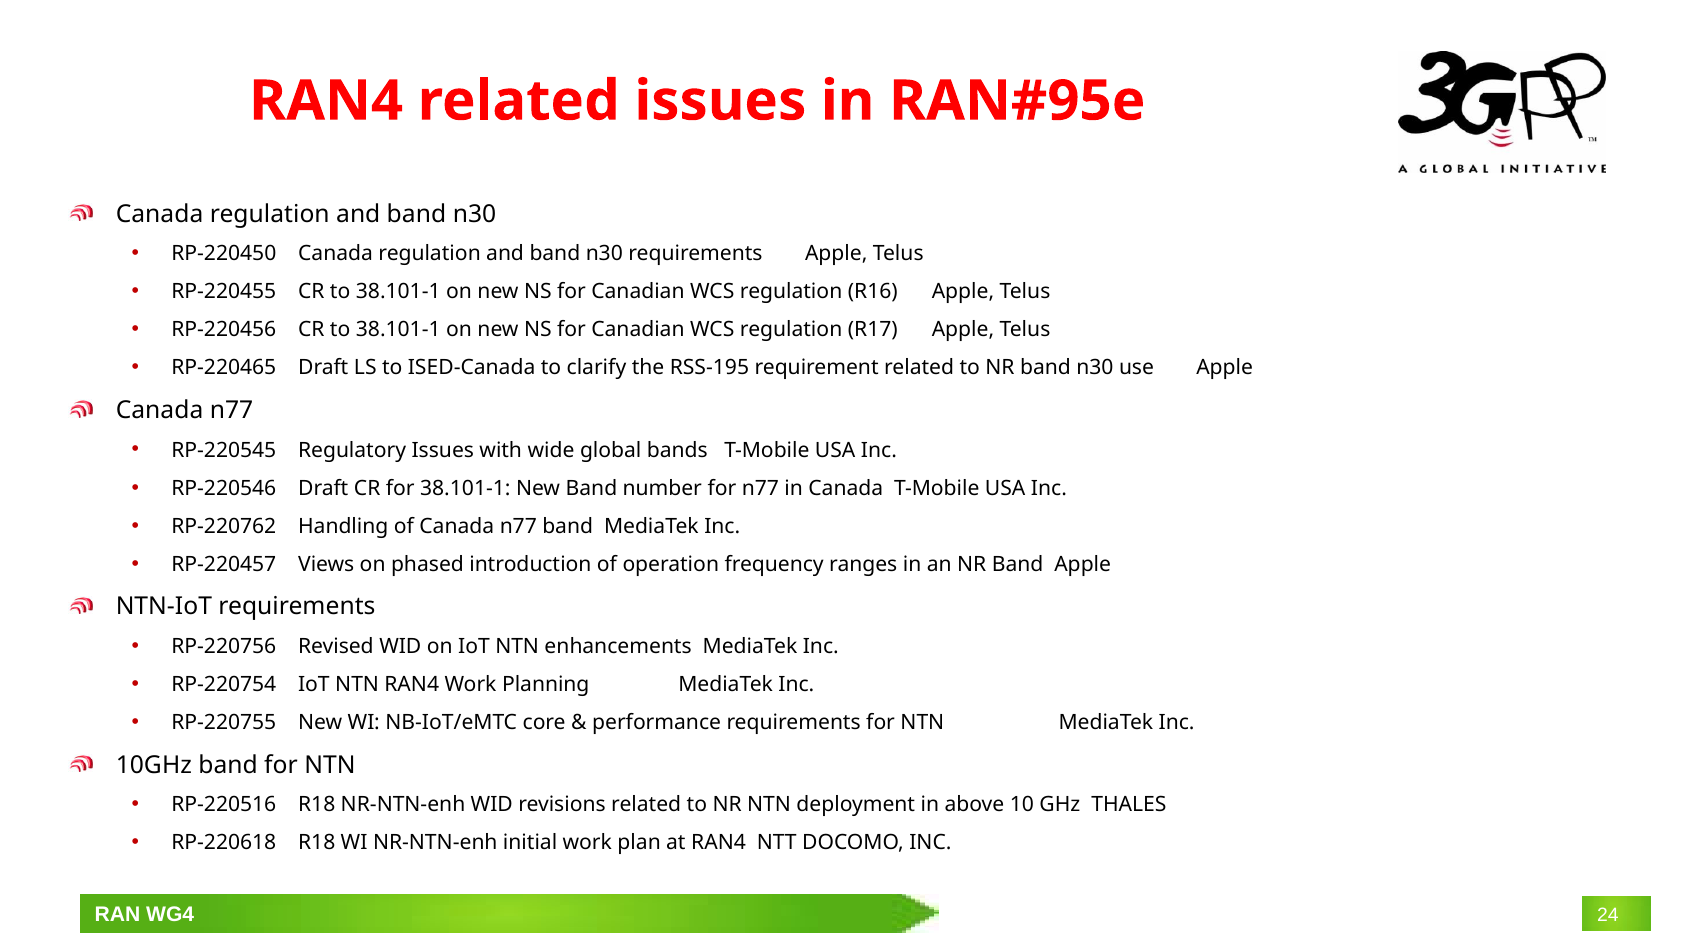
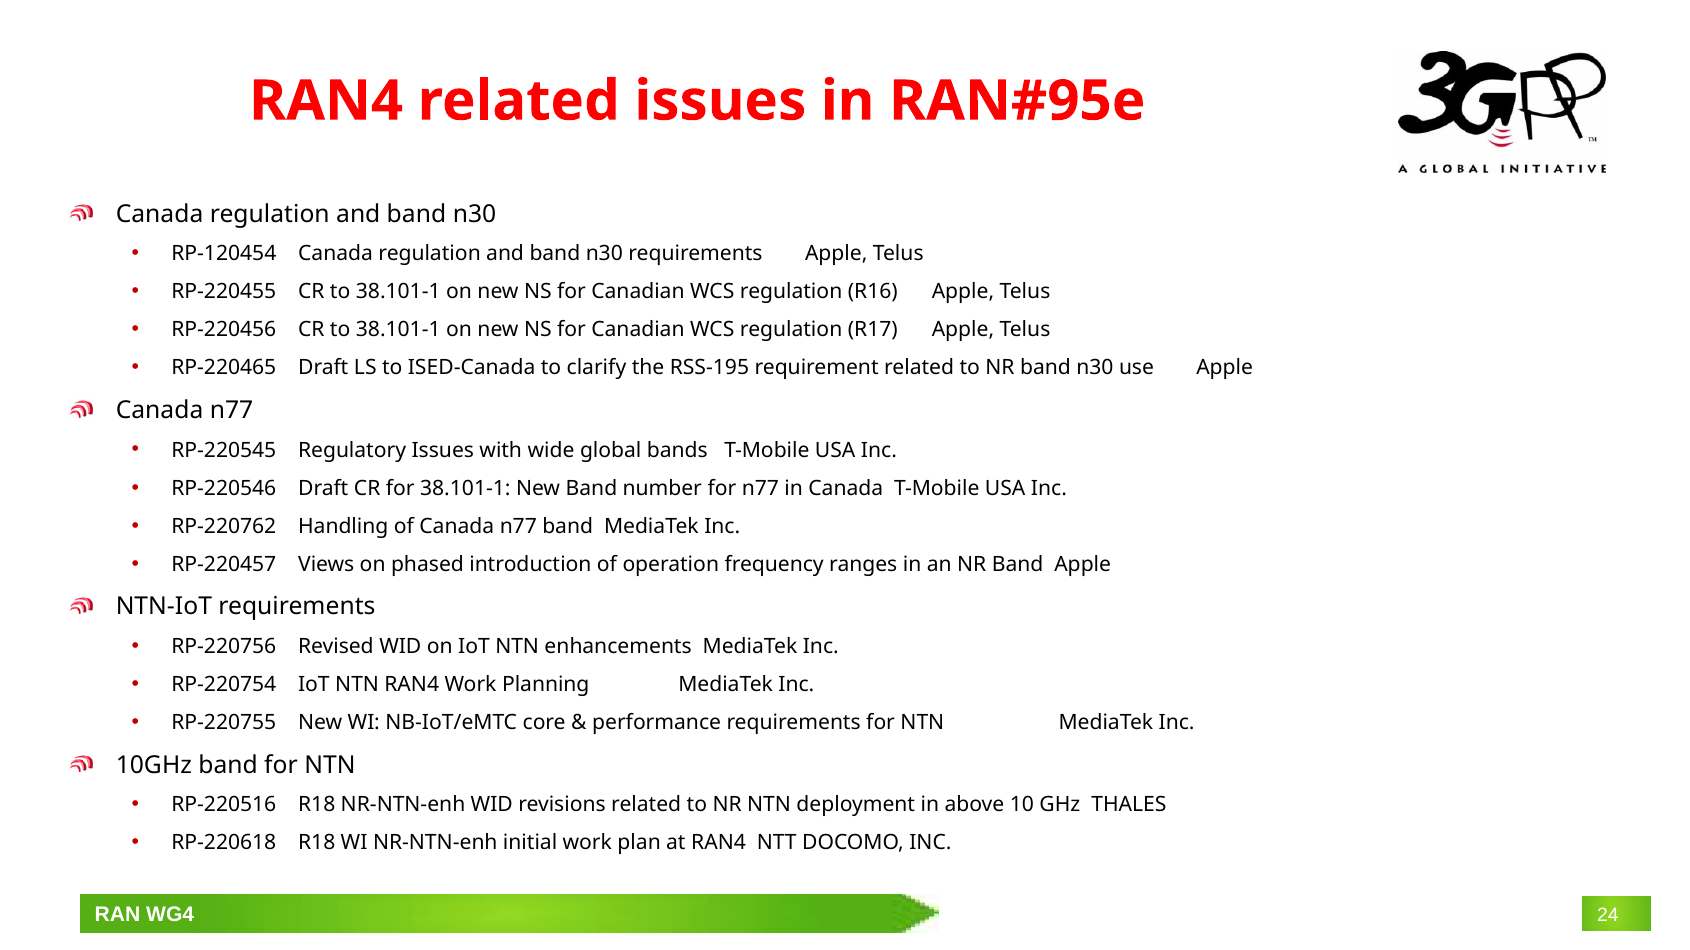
RP-220450: RP-220450 -> RP-120454
